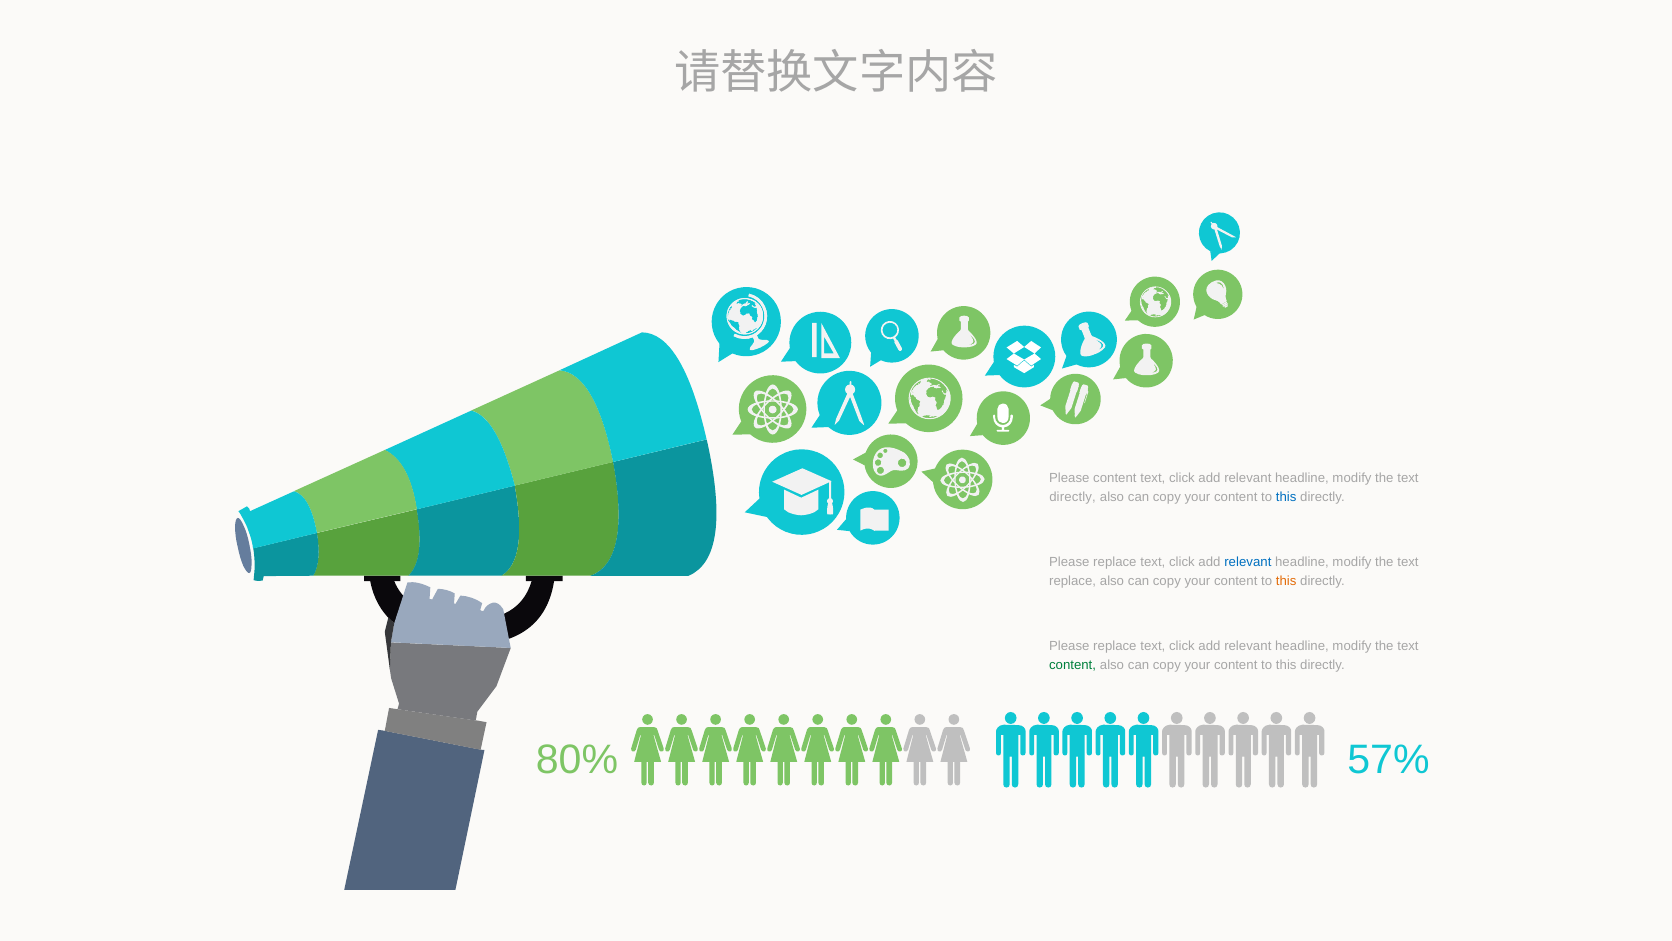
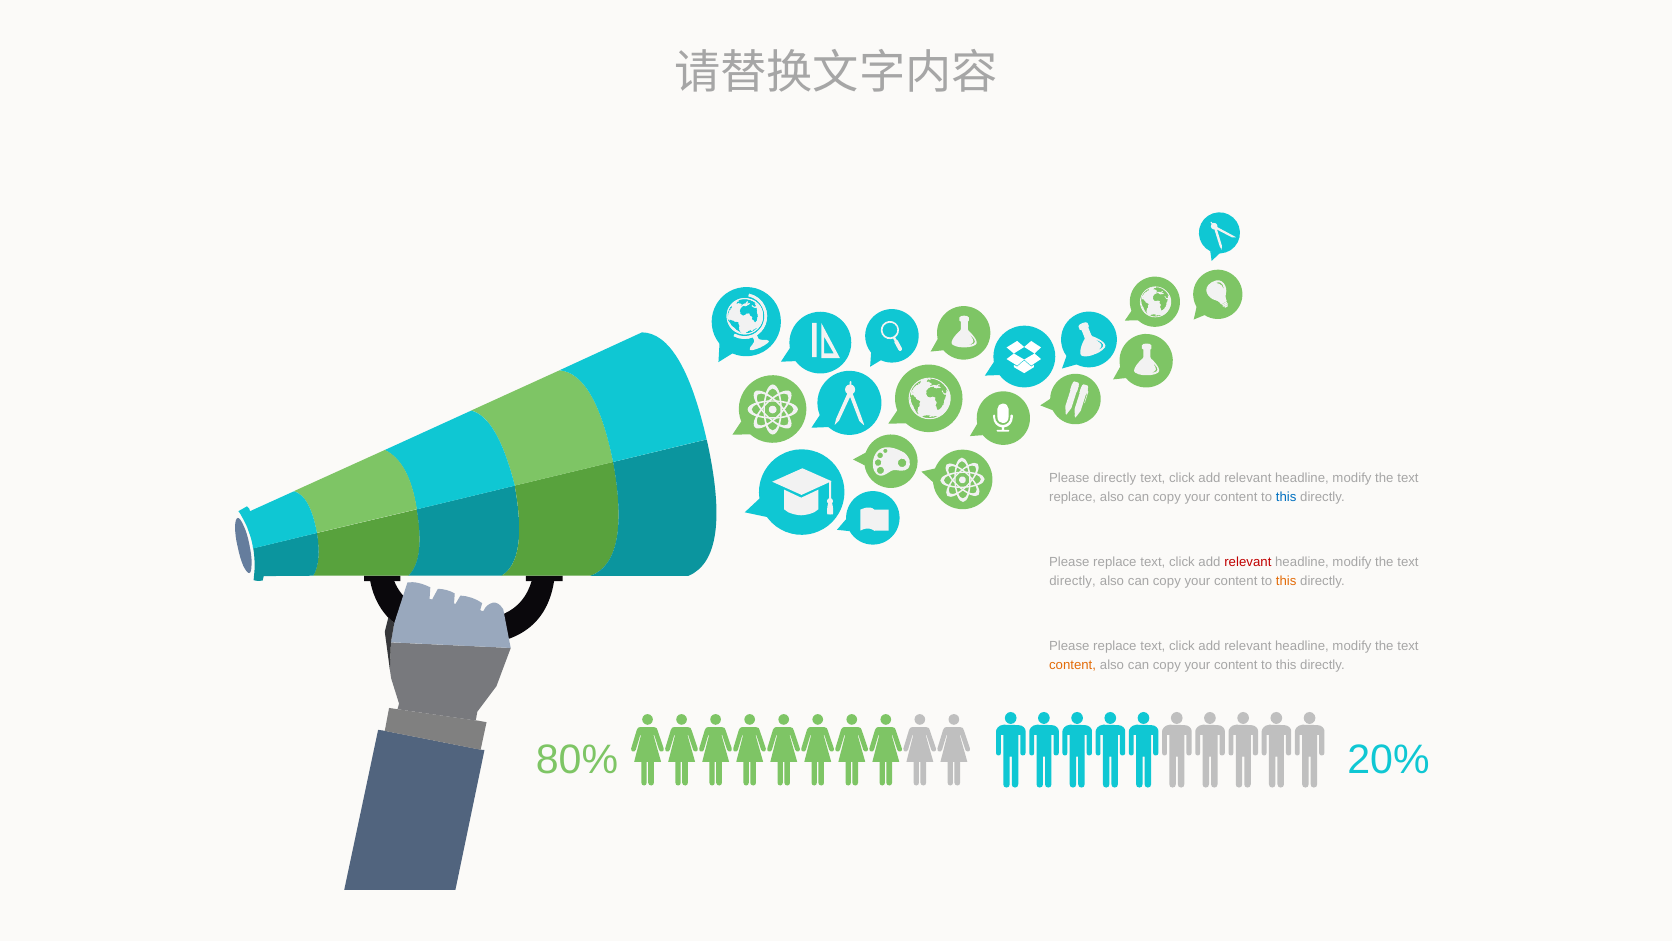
Please content: content -> directly
directly at (1073, 497): directly -> replace
relevant at (1248, 562) colour: blue -> red
replace at (1073, 581): replace -> directly
content at (1073, 665) colour: green -> orange
57%: 57% -> 20%
